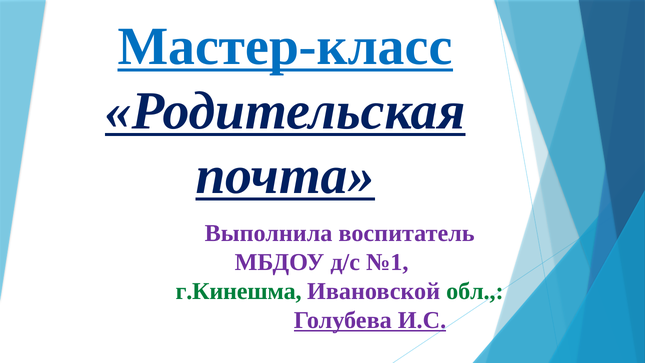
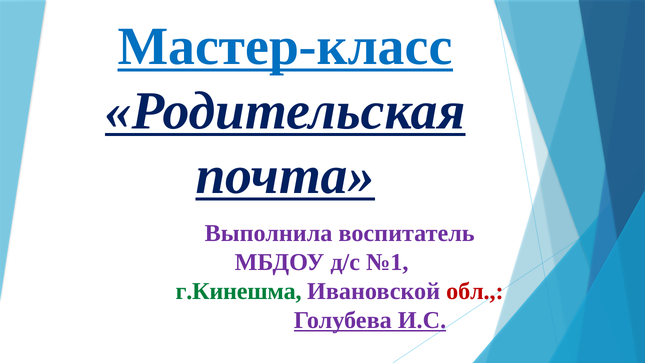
обл colour: green -> red
